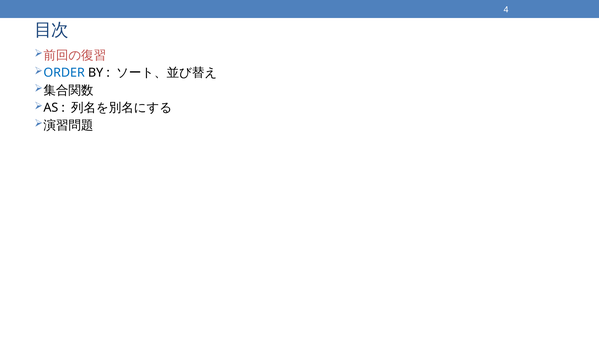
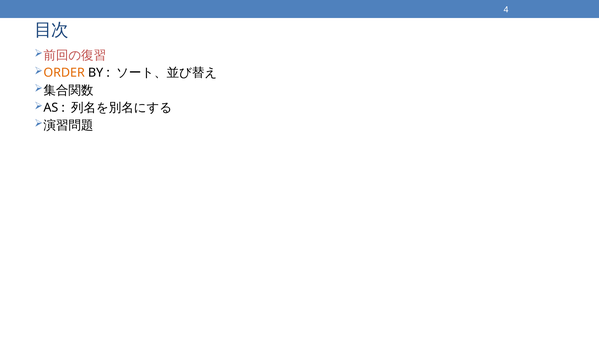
ORDER colour: blue -> orange
